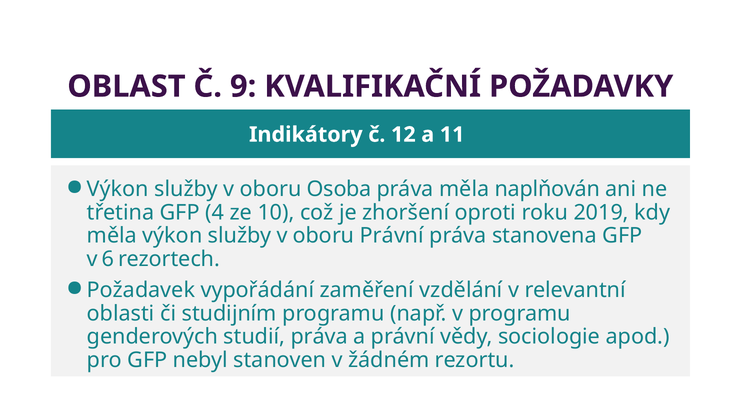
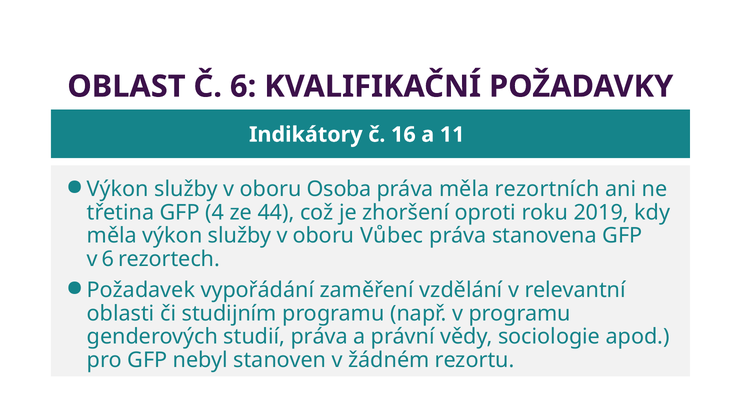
Č 9: 9 -> 6
12: 12 -> 16
naplňován: naplňován -> rezortních
10: 10 -> 44
oboru Právní: Právní -> Vůbec
